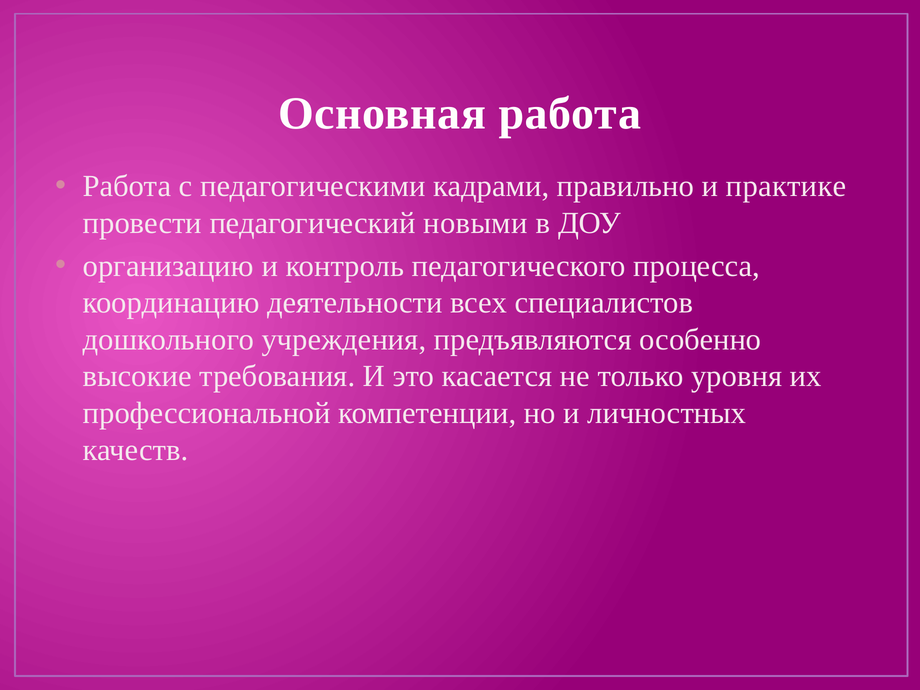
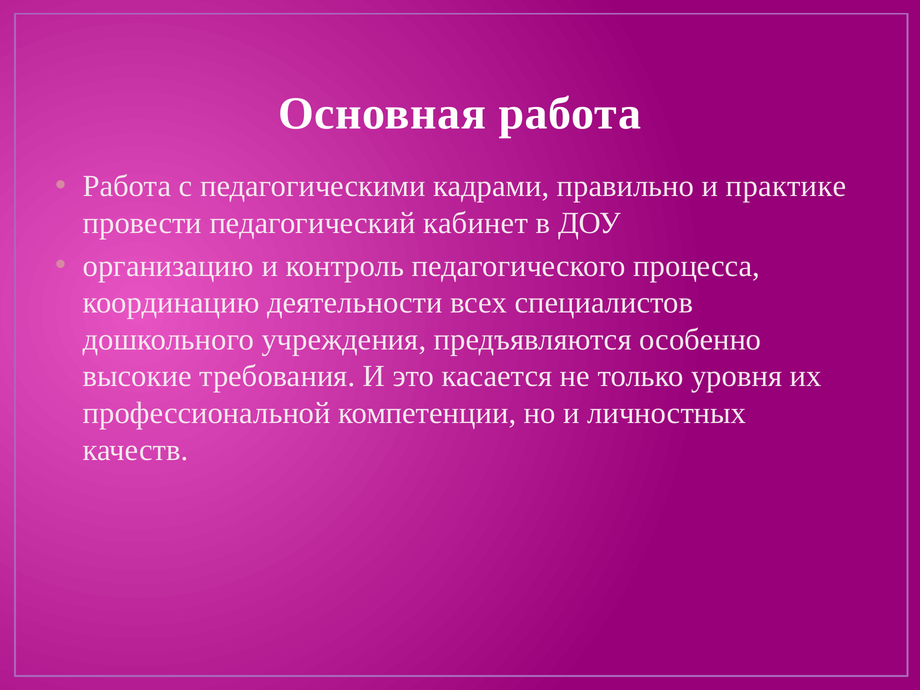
новыми: новыми -> кабинет
